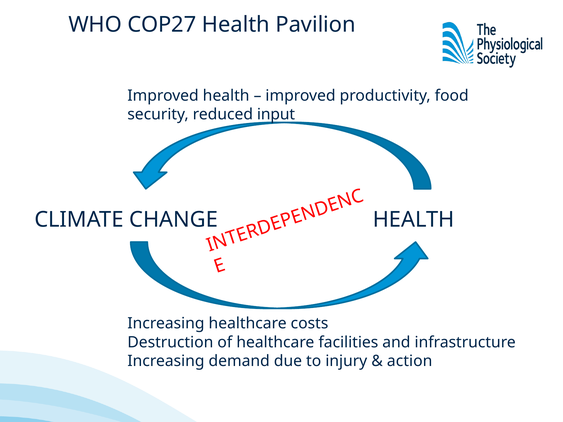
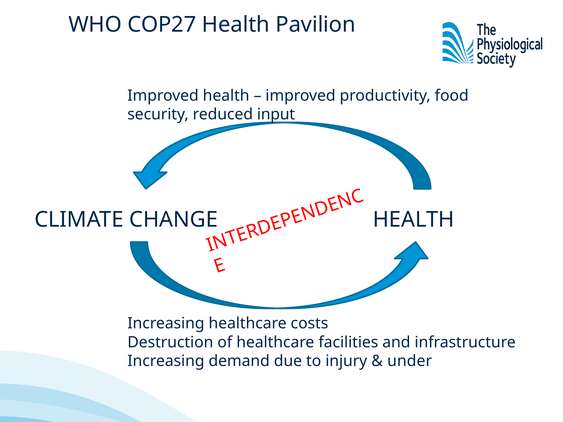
action: action -> under
